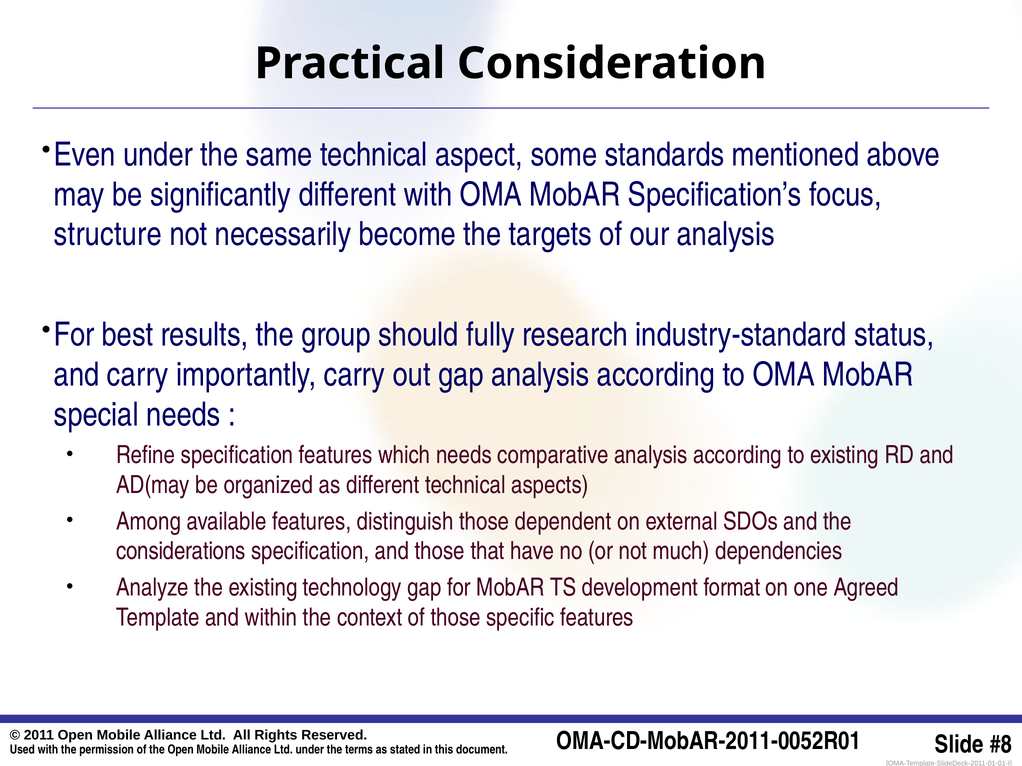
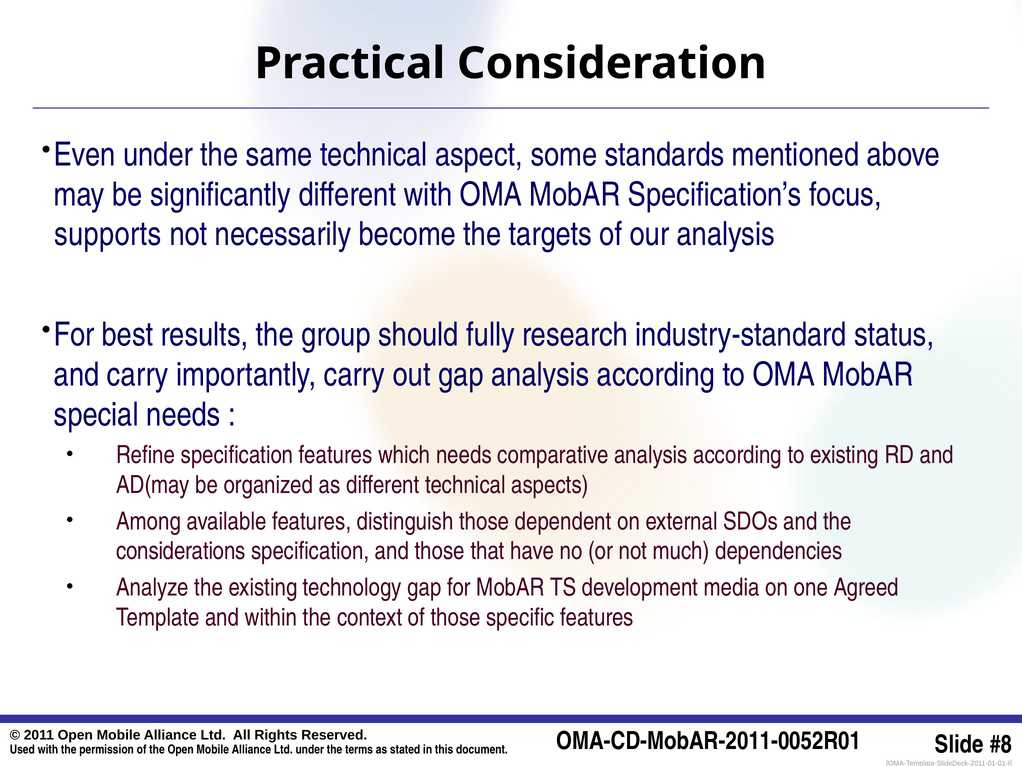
structure: structure -> supports
format: format -> media
